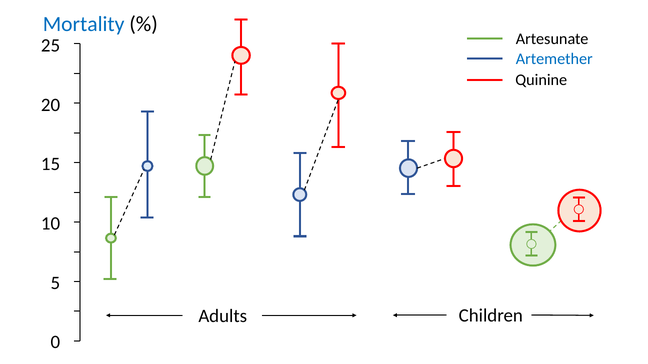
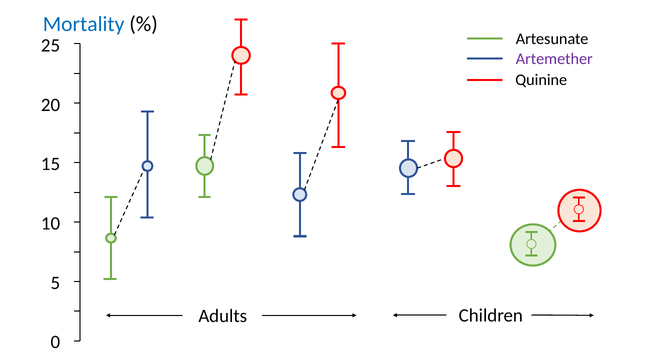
Artemether colour: blue -> purple
